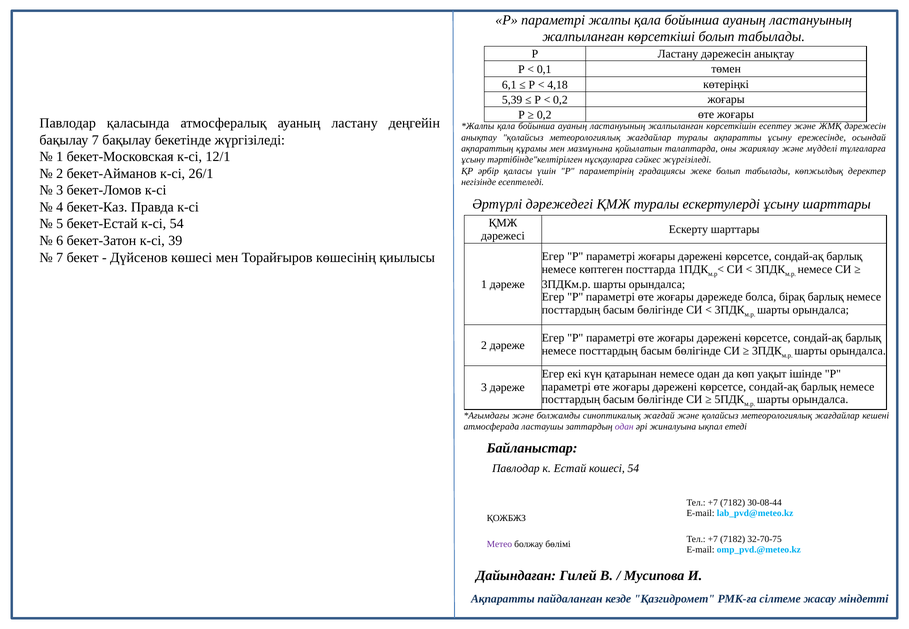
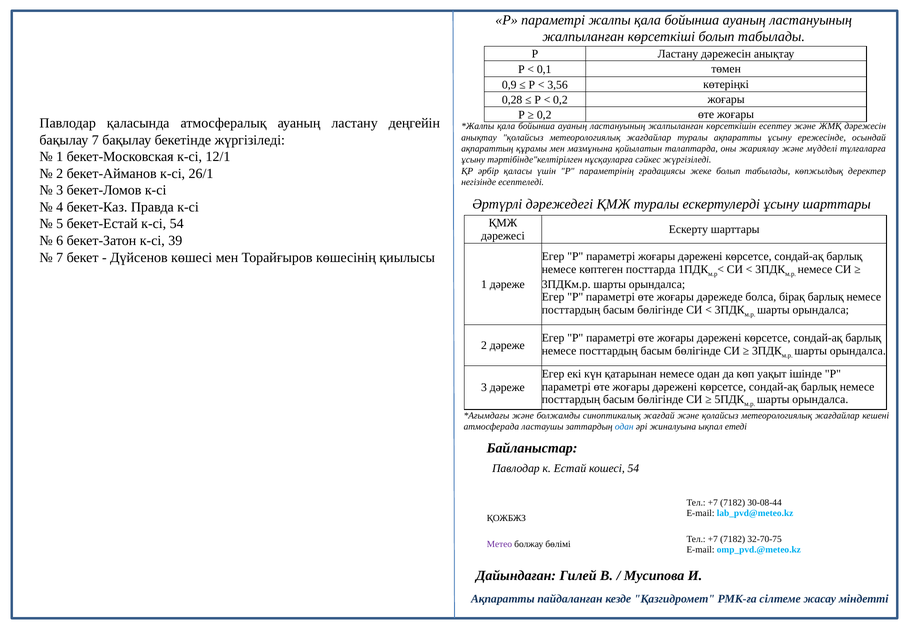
6,1: 6,1 -> 0,9
4,18: 4,18 -> 3,56
5,39: 5,39 -> 0,28
одан at (624, 427) colour: purple -> blue
